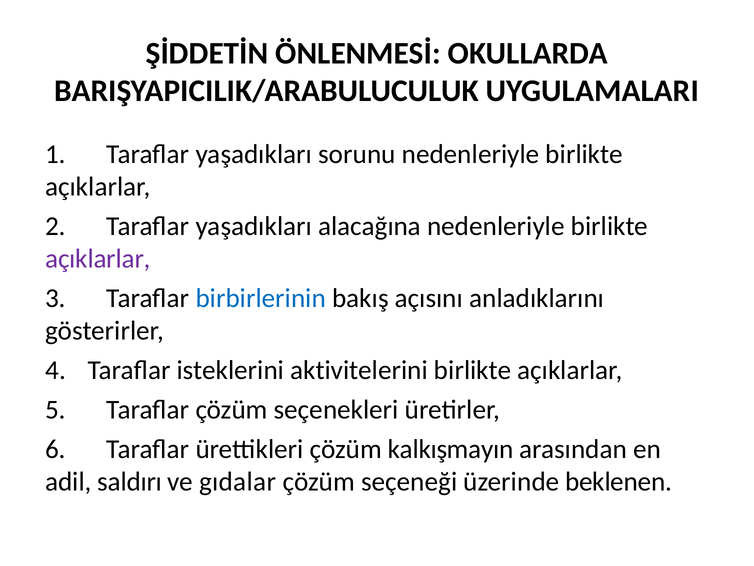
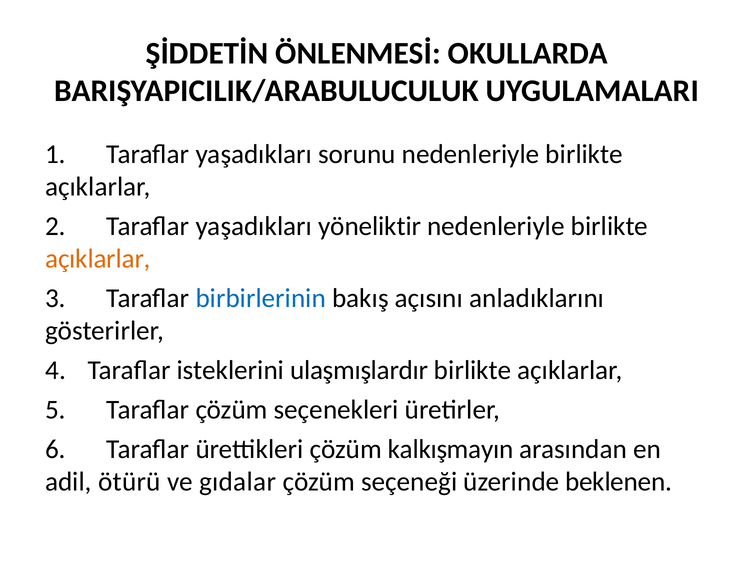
alacağına: alacağına -> yöneliktir
açıklarlar at (98, 259) colour: purple -> orange
aktivitelerini: aktivitelerini -> ulaşmışlardır
saldırı: saldırı -> ötürü
